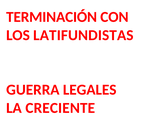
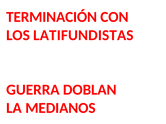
LEGALES: LEGALES -> DOBLAN
CRECIENTE: CRECIENTE -> MEDIANOS
